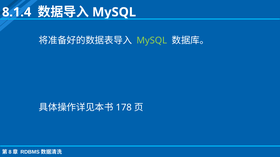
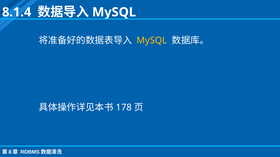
MySQL at (152, 41) colour: light green -> yellow
